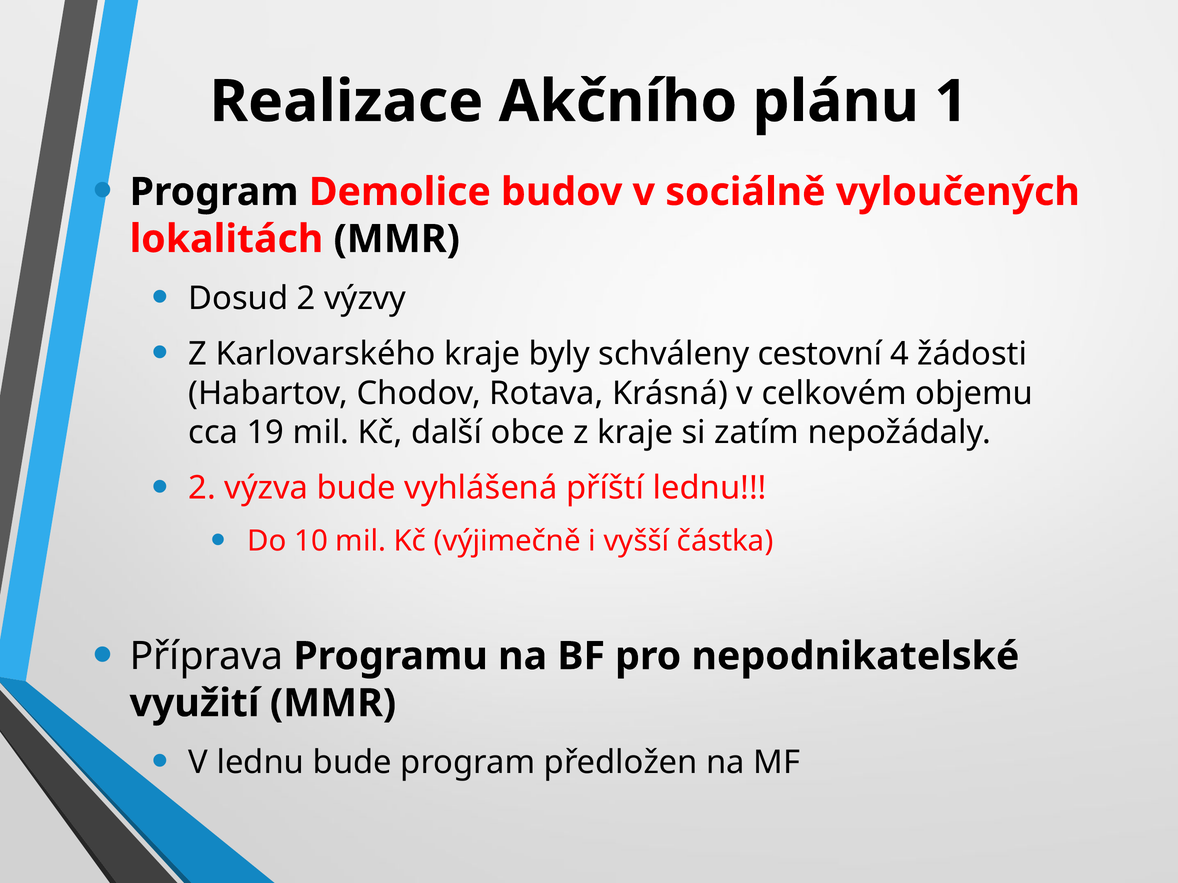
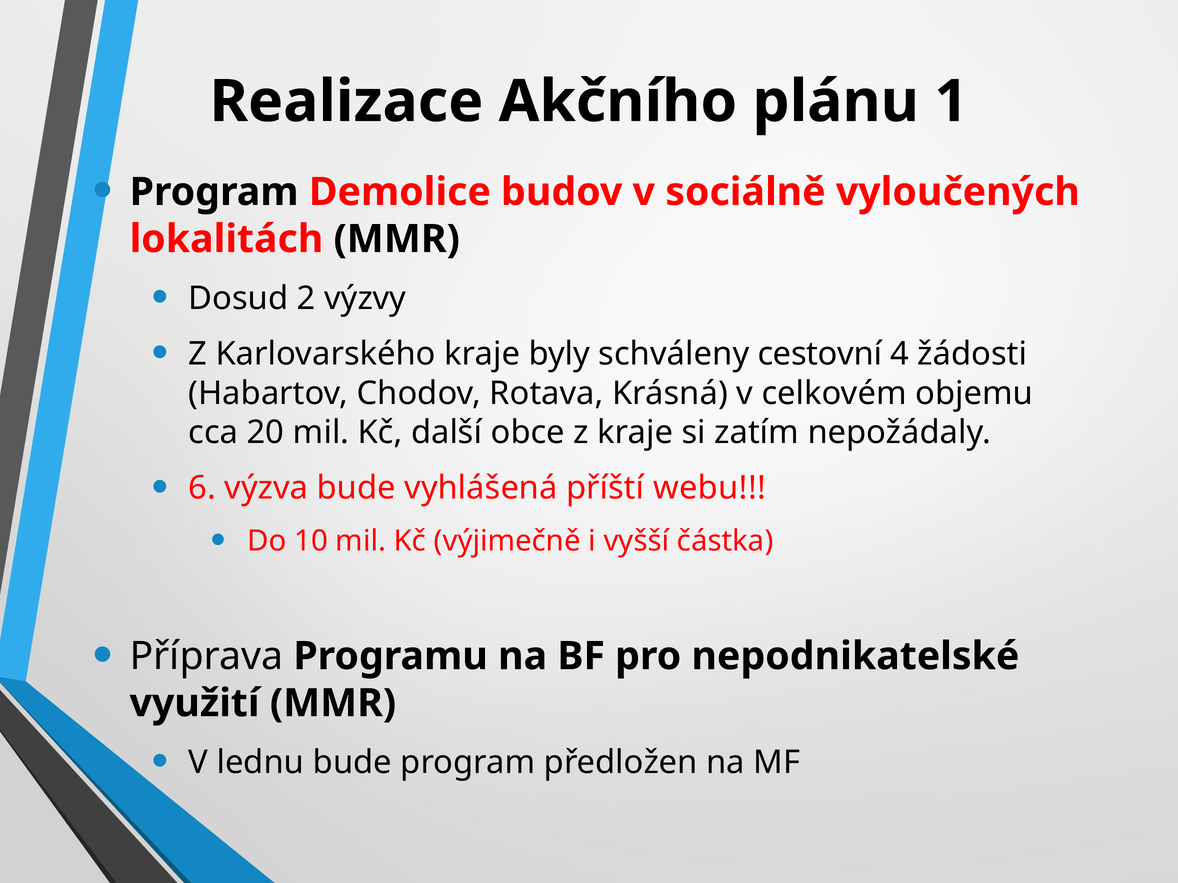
19: 19 -> 20
2 at (202, 488): 2 -> 6
příští lednu: lednu -> webu
